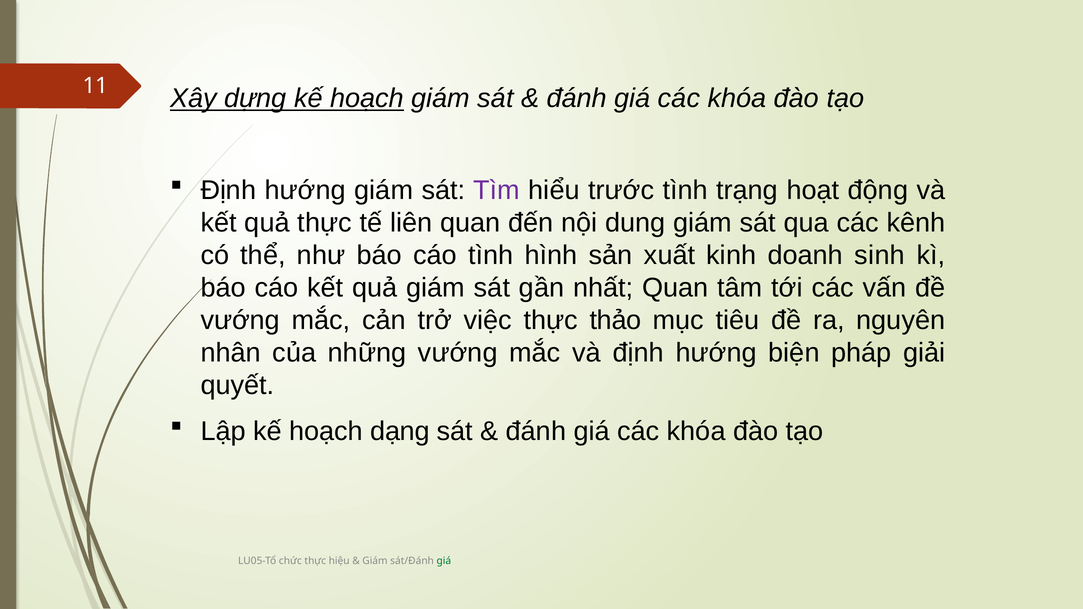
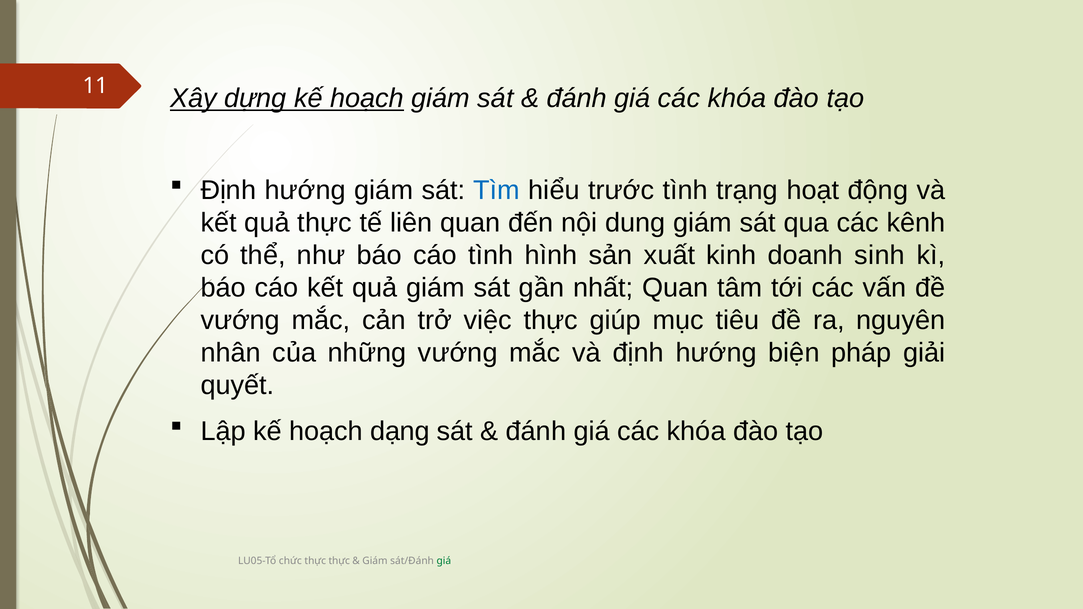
Tìm colour: purple -> blue
thảo: thảo -> giúp
thực hiệu: hiệu -> thực
